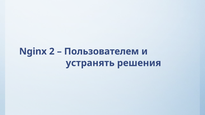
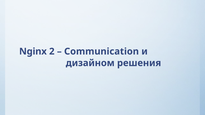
Пользователем: Пользователем -> Communication
устранять: устранять -> дизайном
